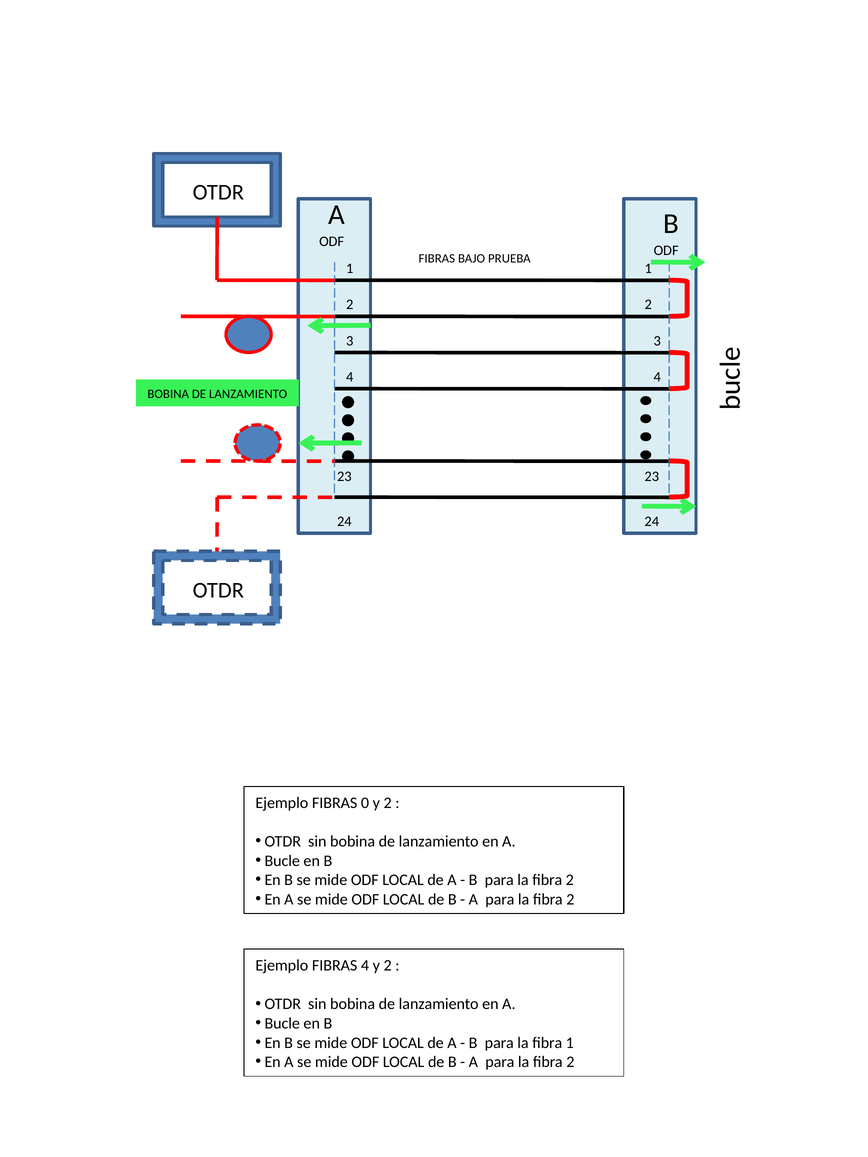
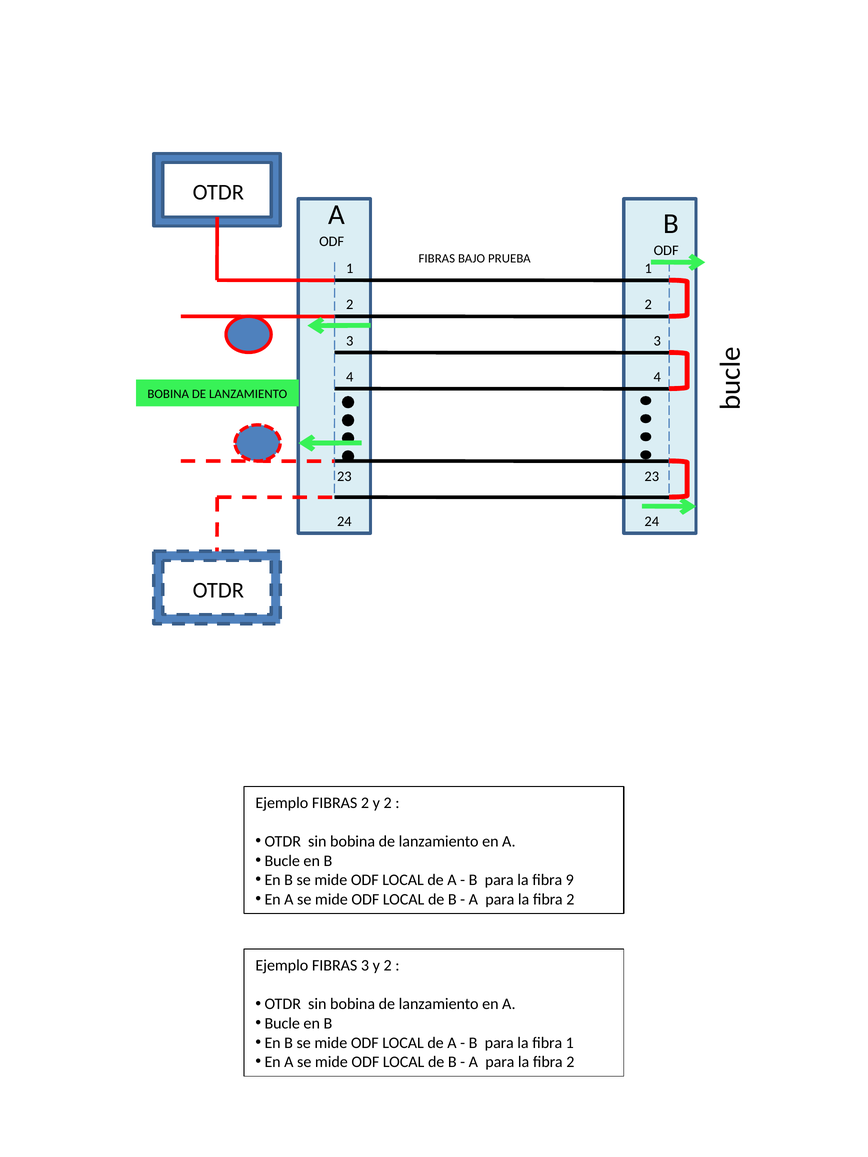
FIBRAS 0: 0 -> 2
2 at (570, 880): 2 -> 9
FIBRAS 4: 4 -> 3
